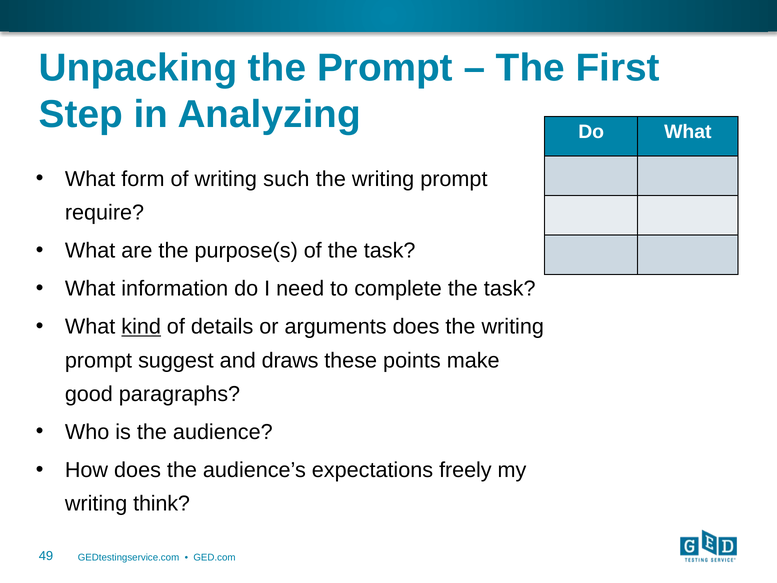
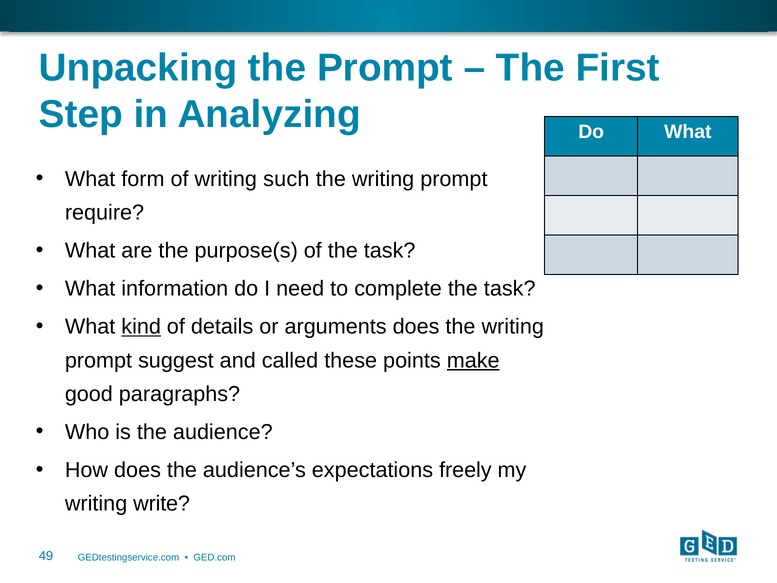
draws: draws -> called
make underline: none -> present
think: think -> write
